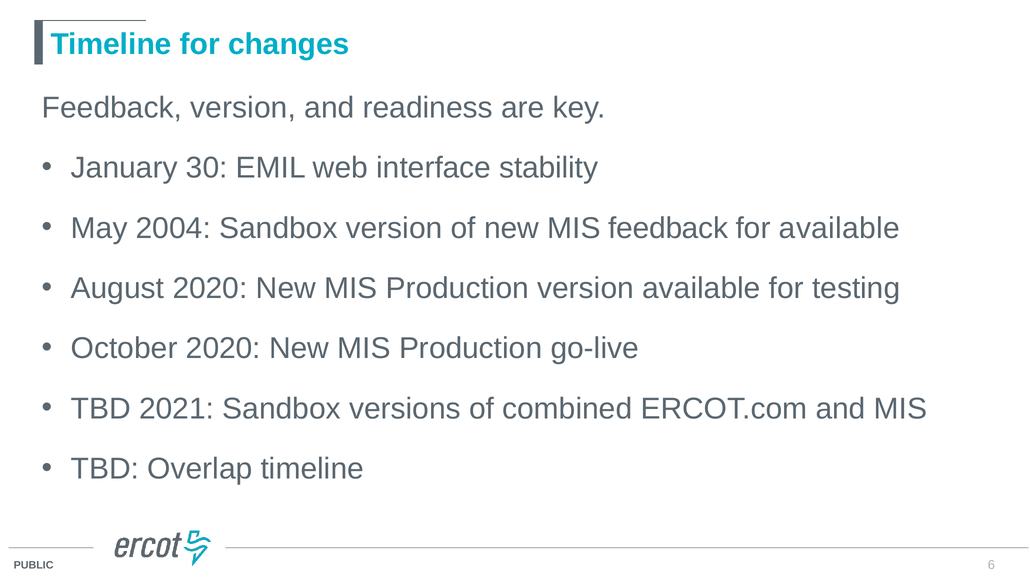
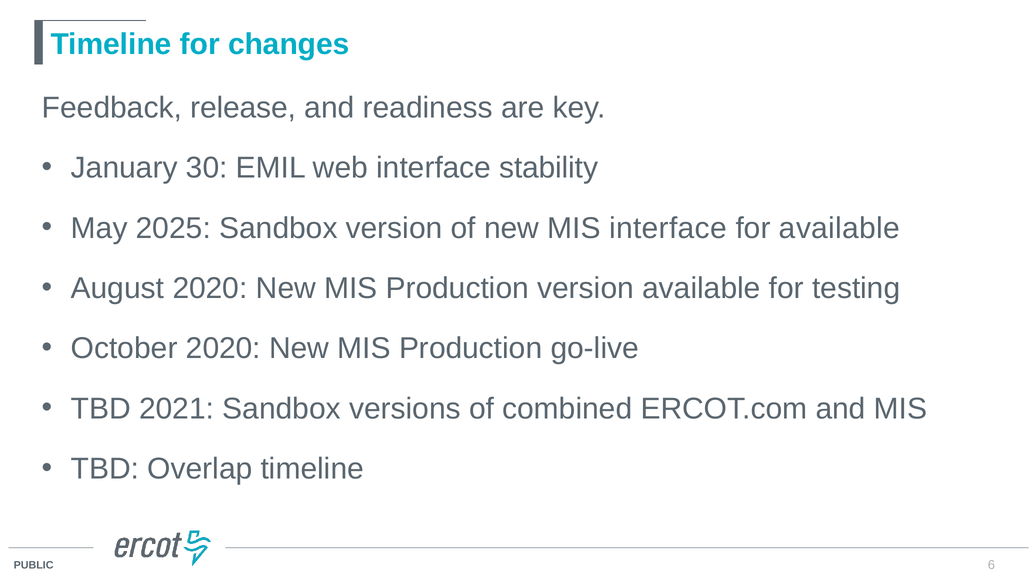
Feedback version: version -> release
2004: 2004 -> 2025
MIS feedback: feedback -> interface
